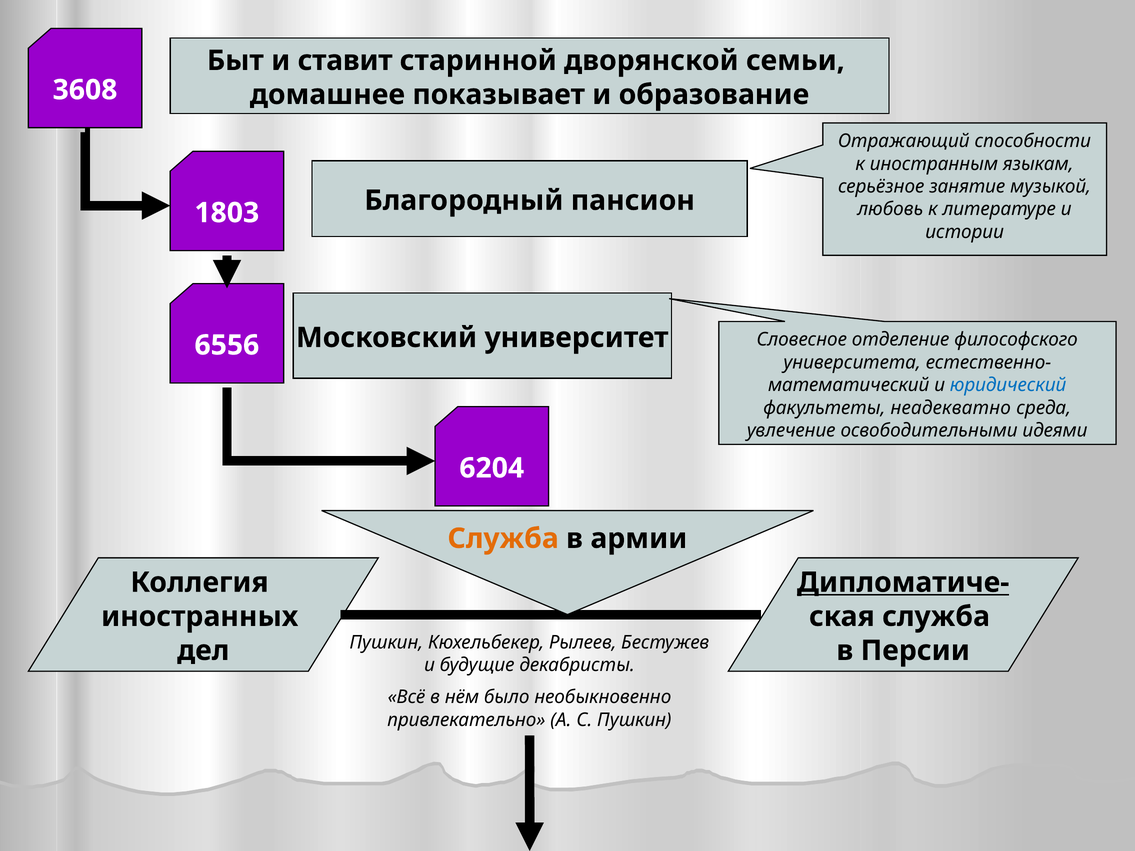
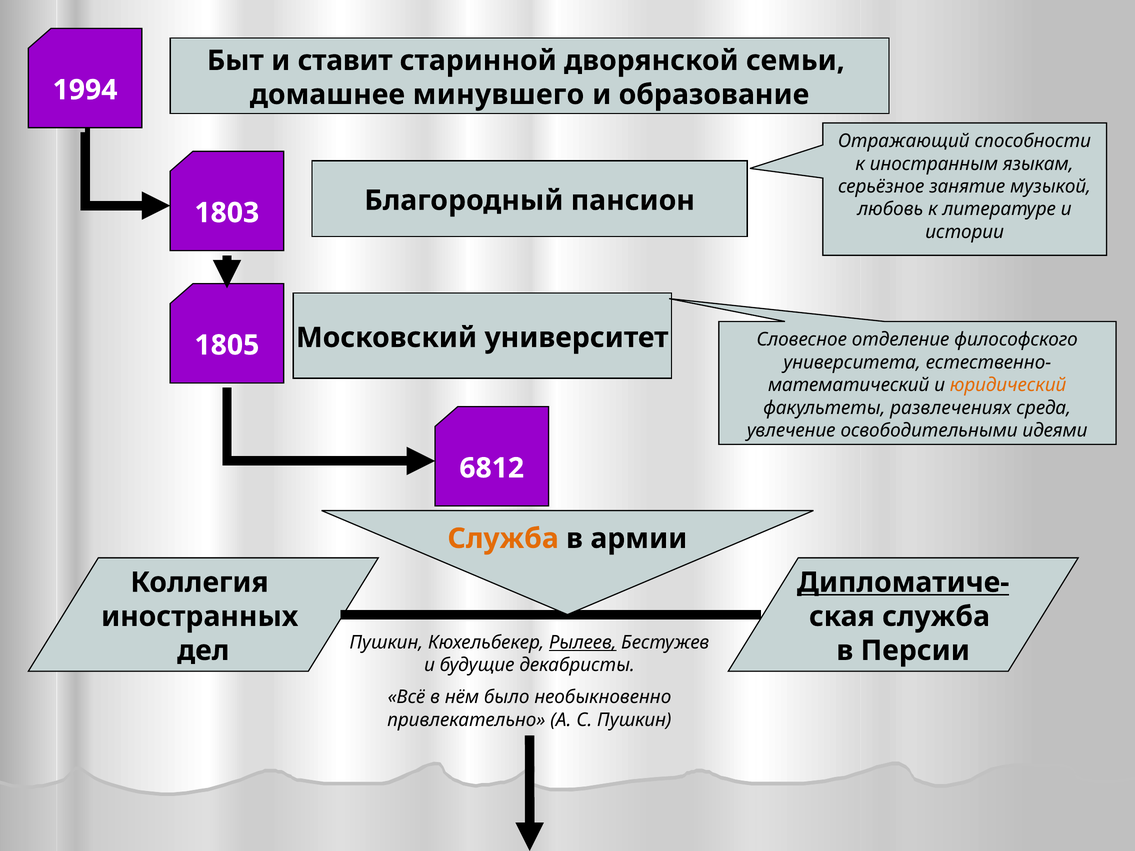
3608: 3608 -> 1994
показывает: показывает -> минувшего
6556: 6556 -> 1805
юридический colour: blue -> orange
неадекватно: неадекватно -> развлечениях
6204: 6204 -> 6812
Рылеев underline: none -> present
